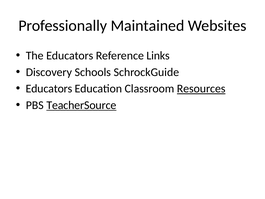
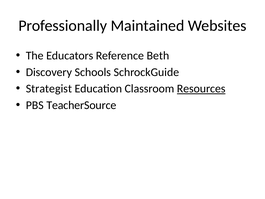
Links: Links -> Beth
Educators at (49, 89): Educators -> Strategist
TeacherSource underline: present -> none
